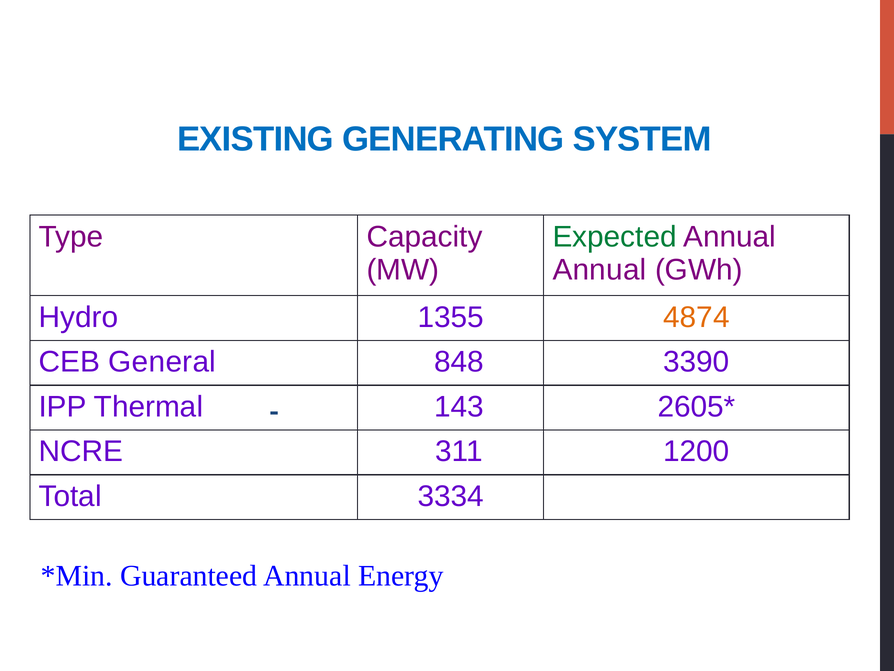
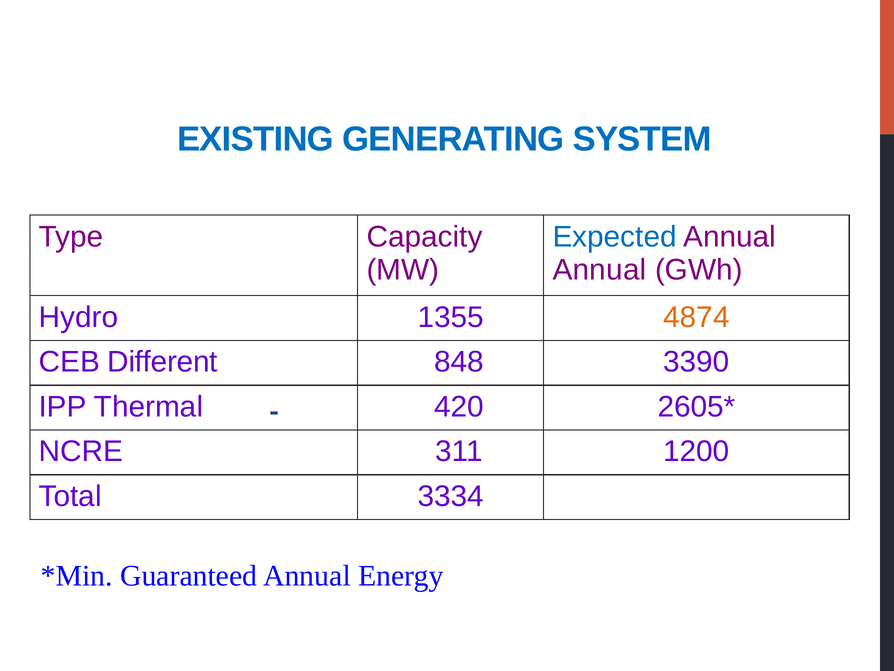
Expected colour: green -> blue
General: General -> Different
143: 143 -> 420
